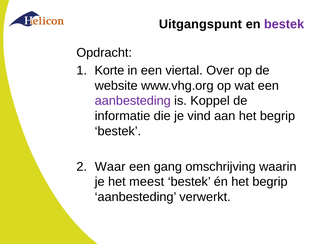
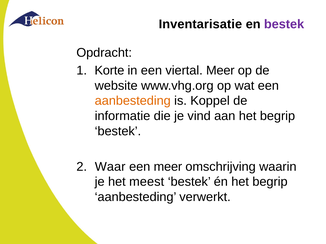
Uitgangspunt: Uitgangspunt -> Inventarisatie
viertal Over: Over -> Meer
aanbesteding at (133, 101) colour: purple -> orange
een gang: gang -> meer
